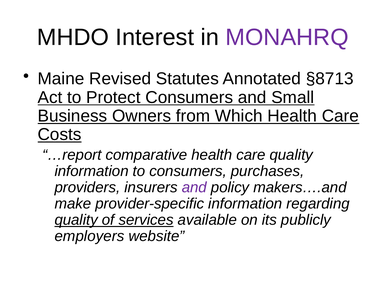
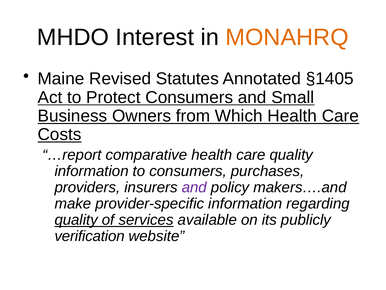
MONAHRQ colour: purple -> orange
§8713: §8713 -> §1405
employers: employers -> verification
